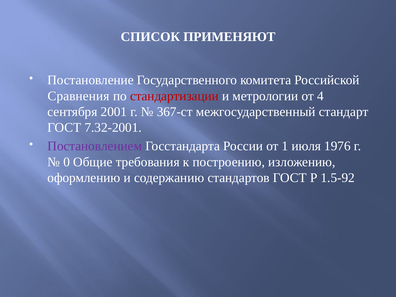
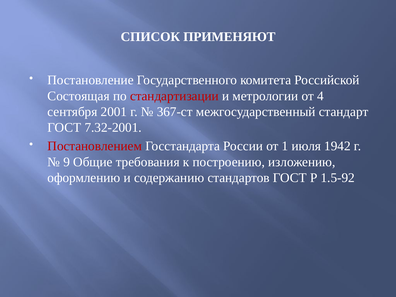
Сравнения: Сравнения -> Состоящая
Постановлением colour: purple -> red
1976: 1976 -> 1942
0: 0 -> 9
